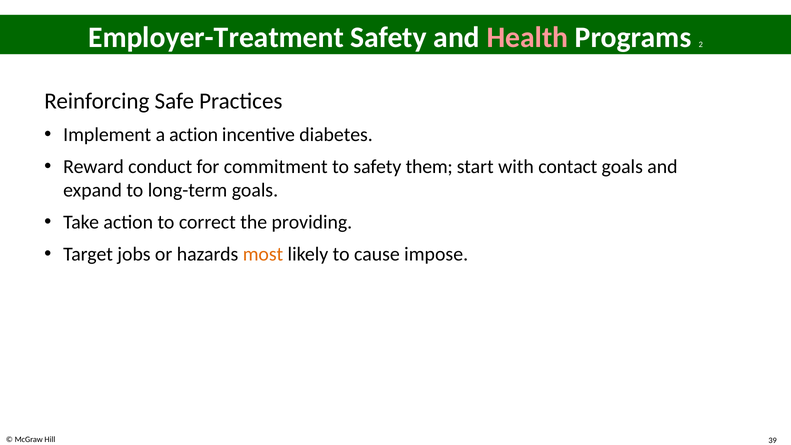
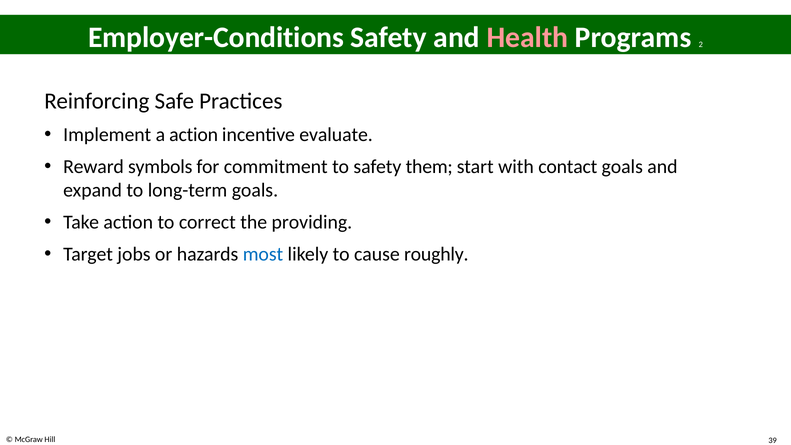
Employer-Treatment: Employer-Treatment -> Employer-Conditions
diabetes: diabetes -> evaluate
conduct: conduct -> symbols
most colour: orange -> blue
impose: impose -> roughly
